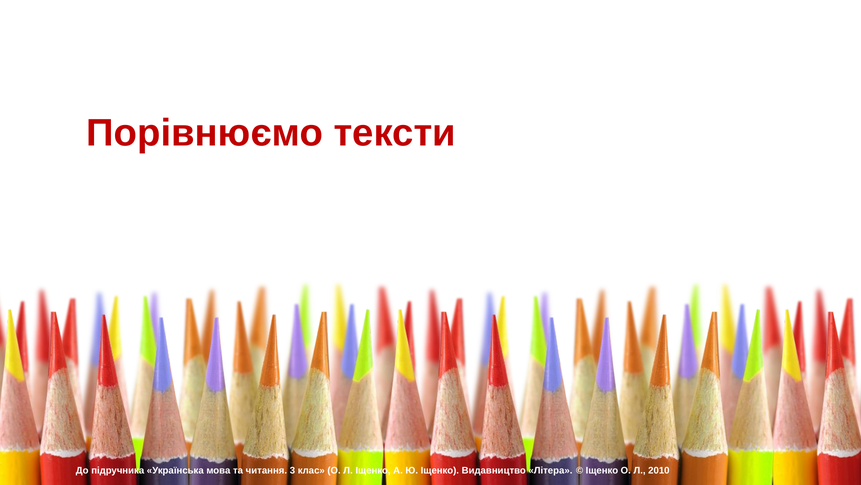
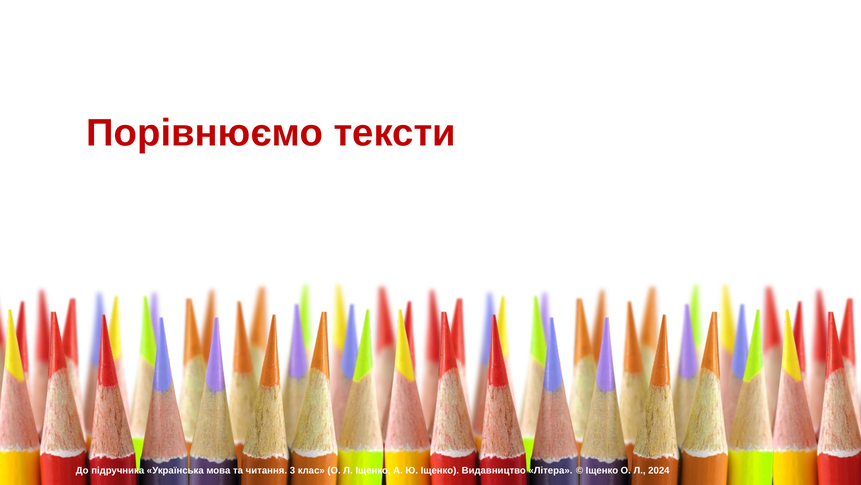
2010: 2010 -> 2024
